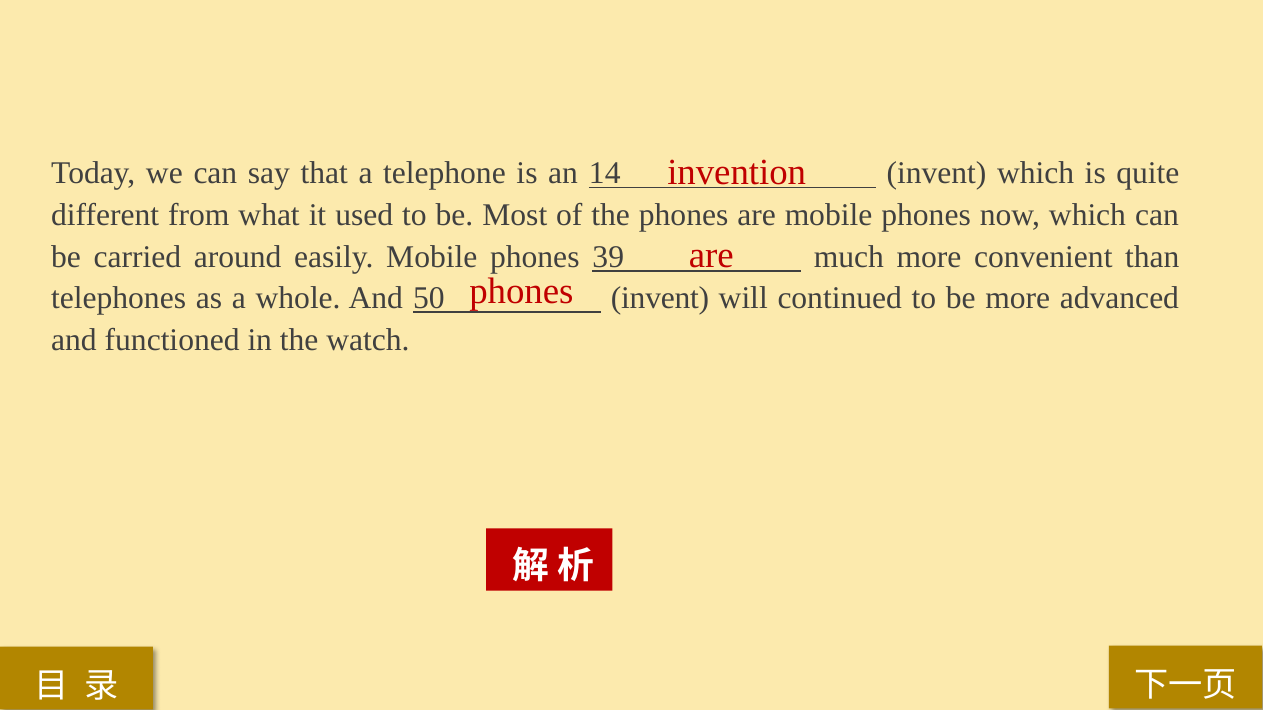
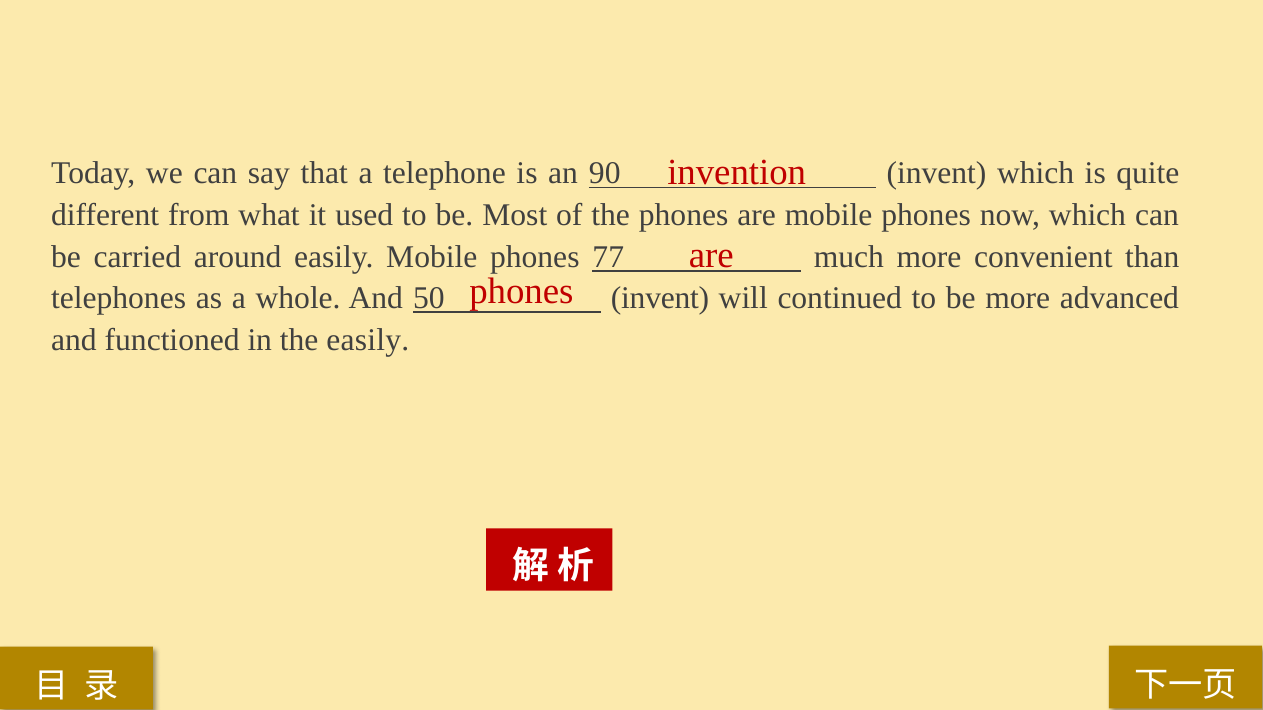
14: 14 -> 90
39: 39 -> 77
the watch: watch -> easily
